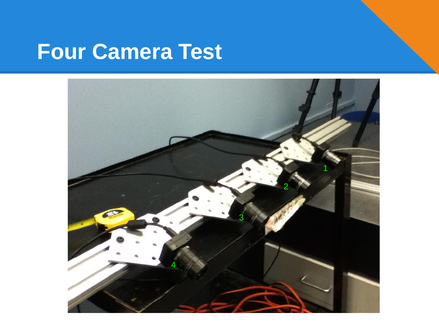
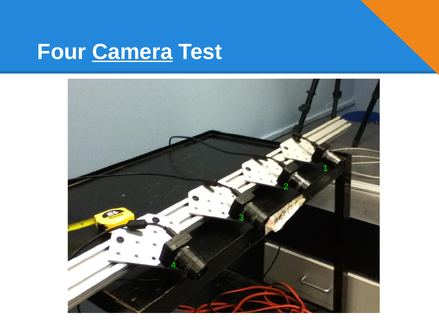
Camera at (132, 52) underline: none -> present
